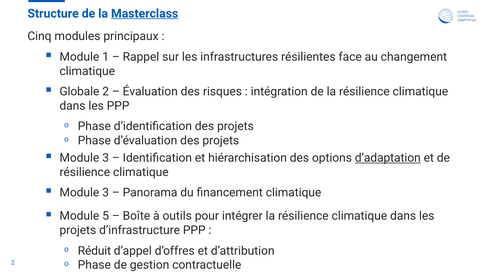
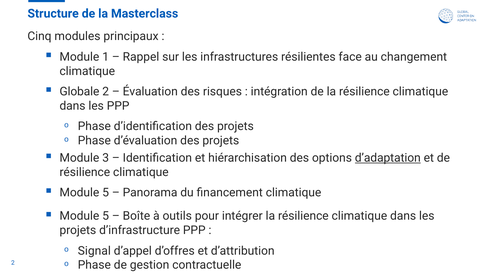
Masterclass underline: present -> none
3 at (106, 193): 3 -> 5
Réduit: Réduit -> Signal
